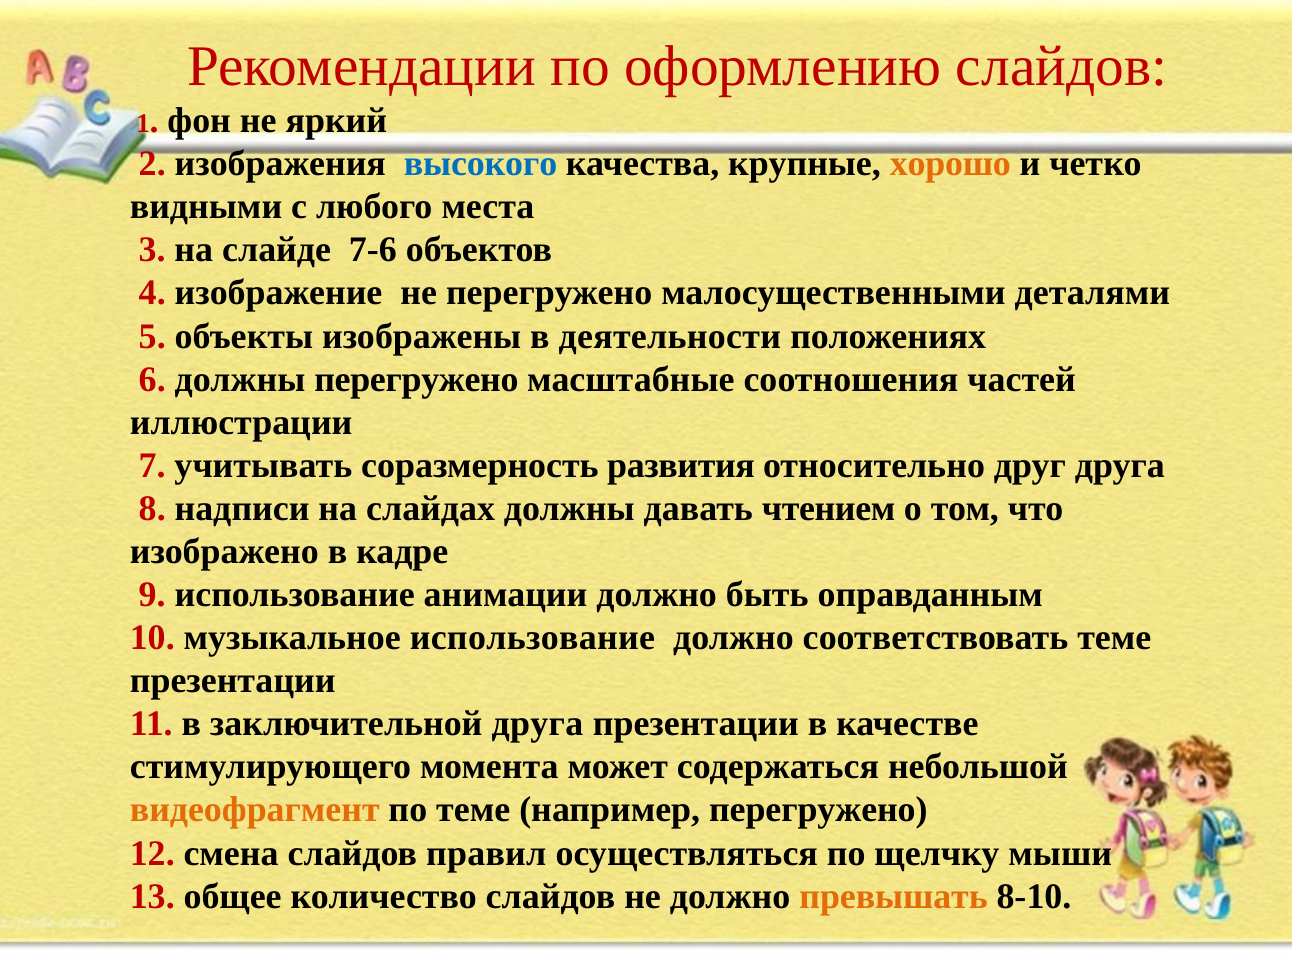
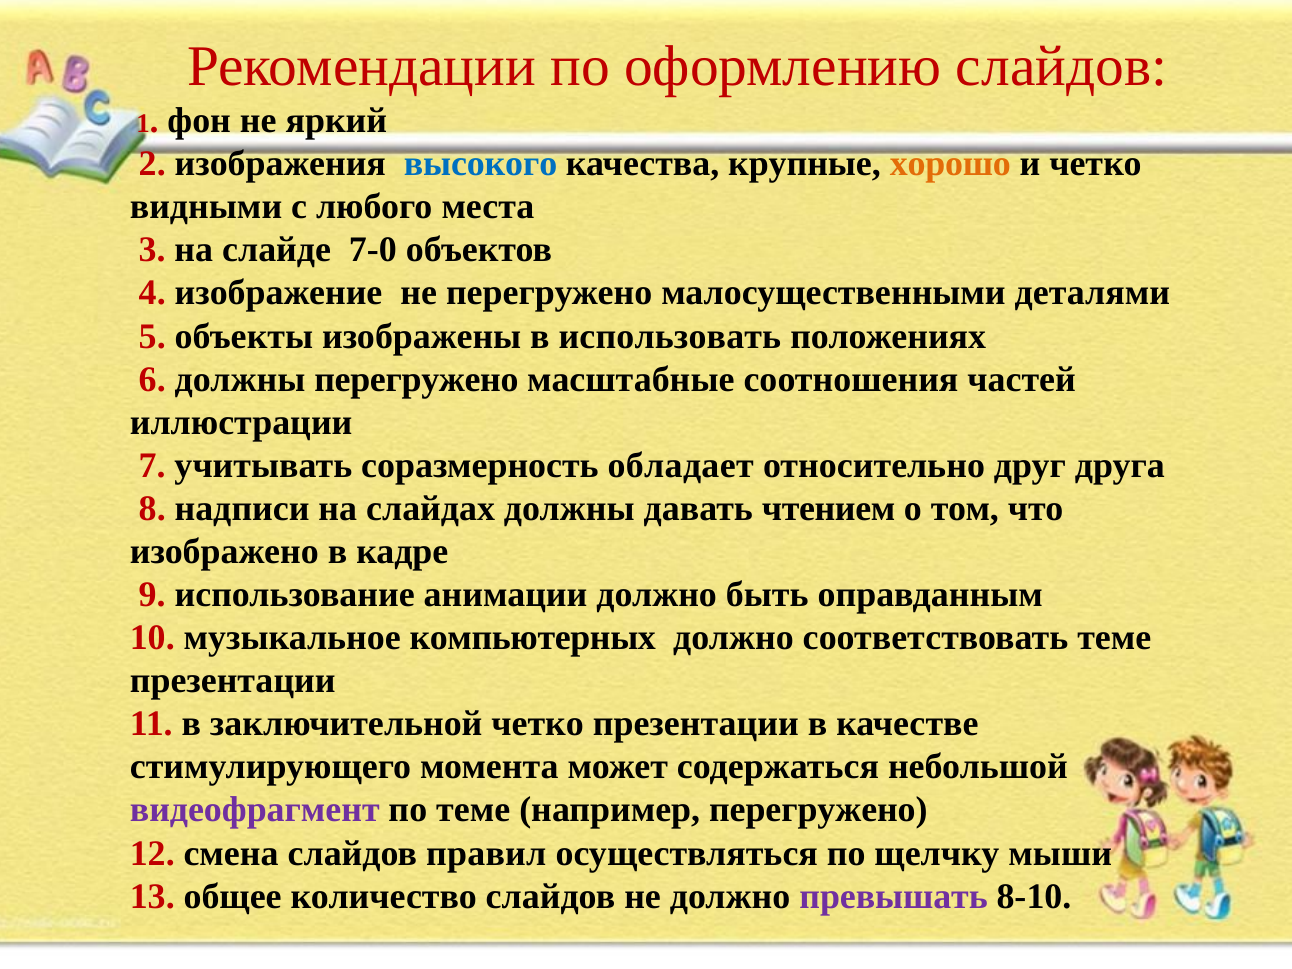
7-6: 7-6 -> 7-0
деятельности: деятельности -> использовать
развития: развития -> обладает
музыкальное использование: использование -> компьютерных
заключительной друга: друга -> четко
видеофрагмент colour: orange -> purple
превышать colour: orange -> purple
